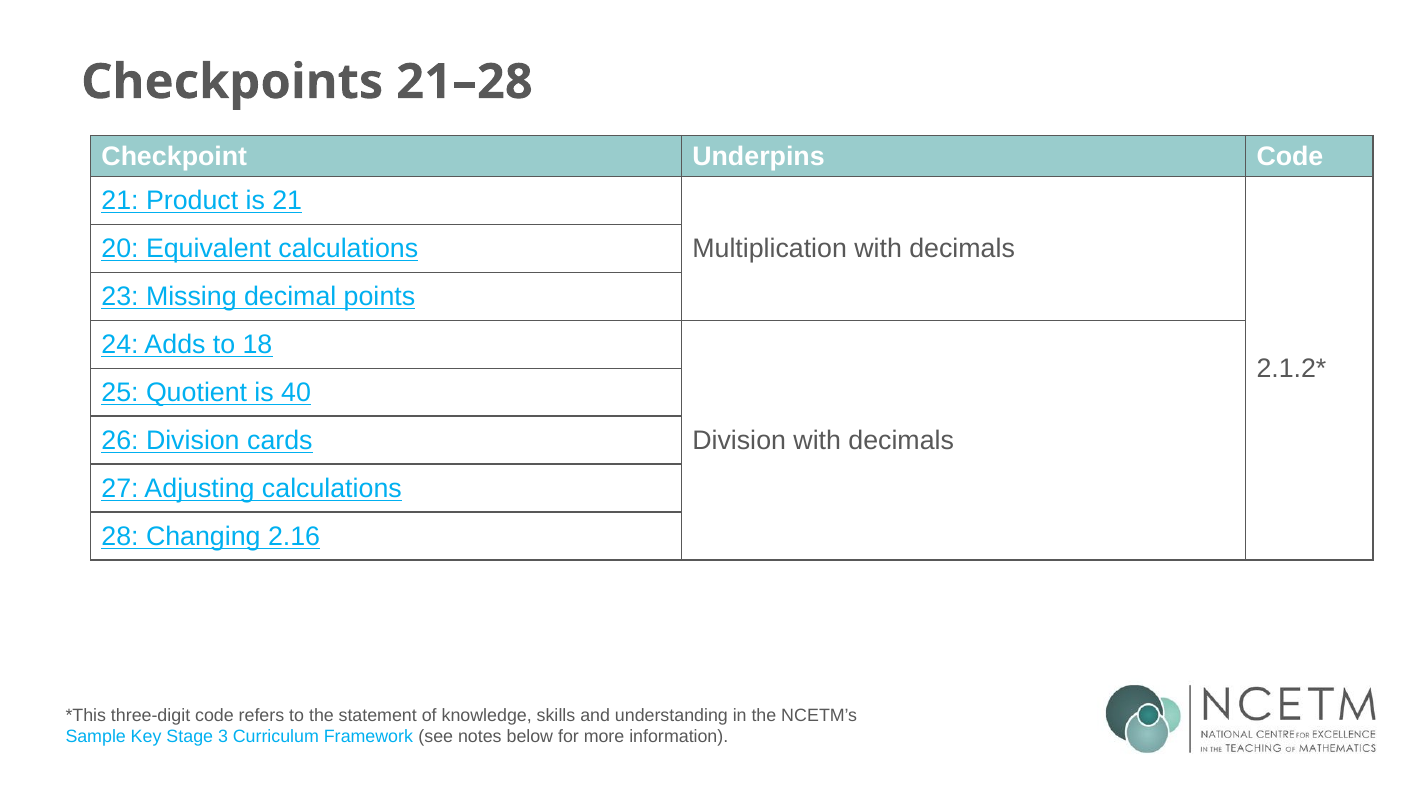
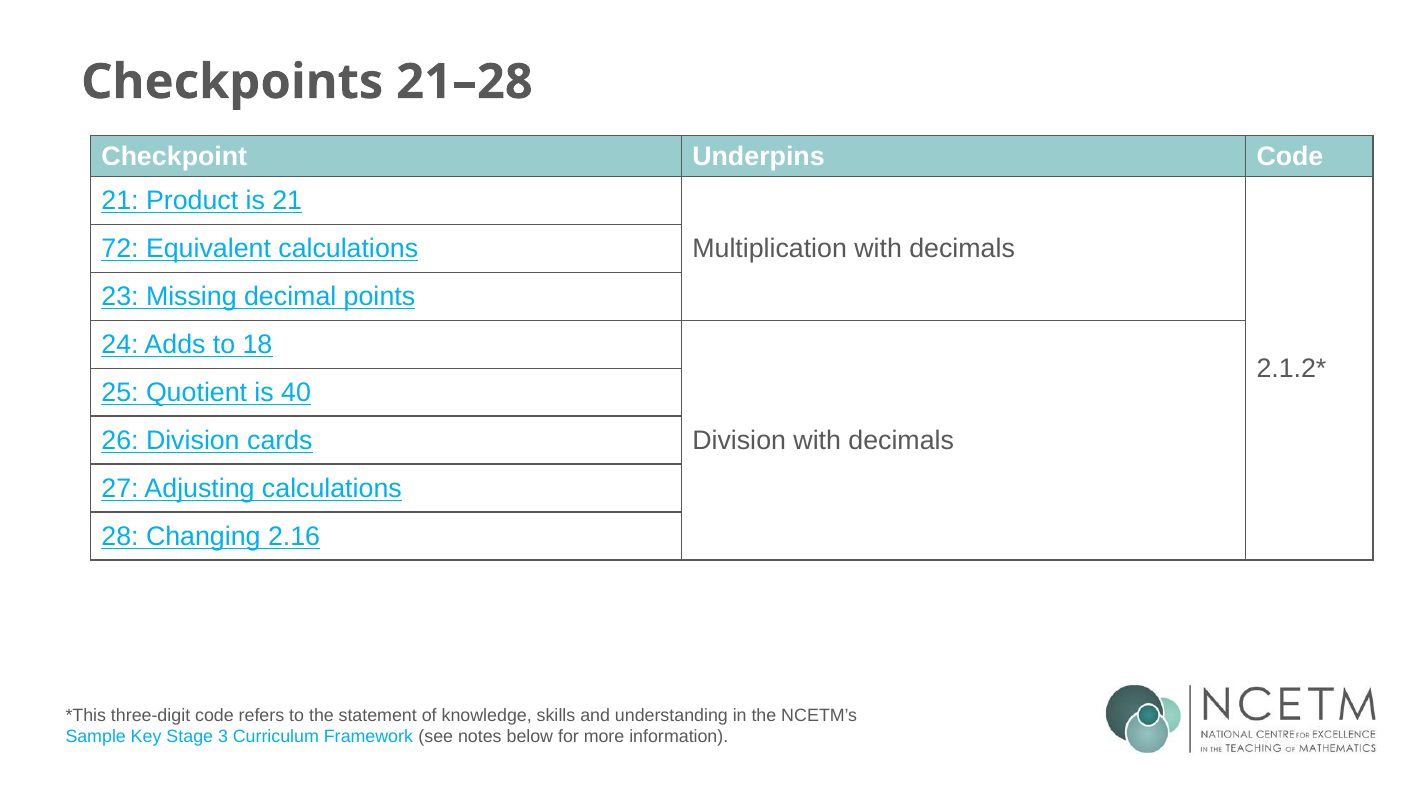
20: 20 -> 72
